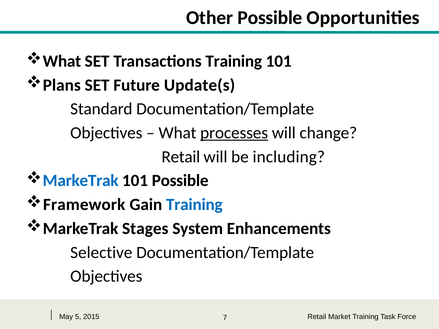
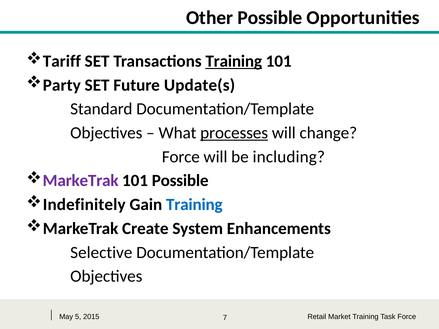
What at (62, 61): What -> Tariff
Training at (234, 61) underline: none -> present
Plans: Plans -> Party
Retail at (181, 157): Retail -> Force
MarkeTrak at (81, 181) colour: blue -> purple
Framework: Framework -> Indefinitely
Stages: Stages -> Create
